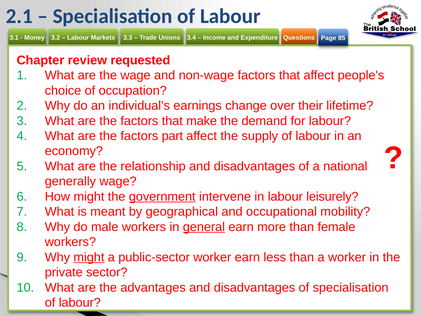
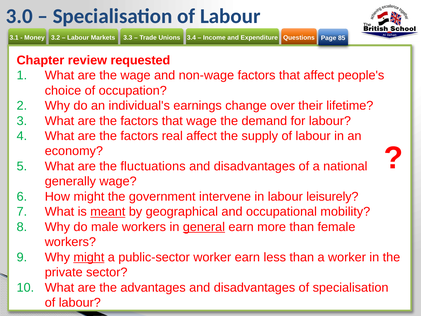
2.1: 2.1 -> 3.0
that make: make -> wage
part: part -> real
relationship: relationship -> fluctuations
government underline: present -> none
meant underline: none -> present
